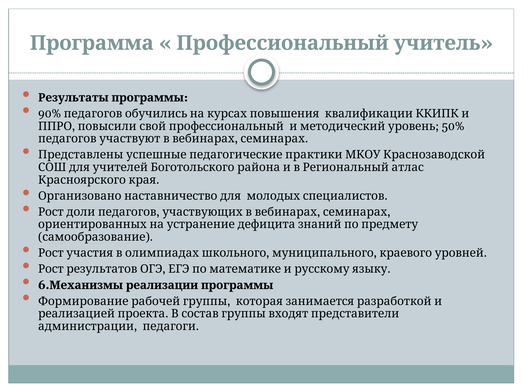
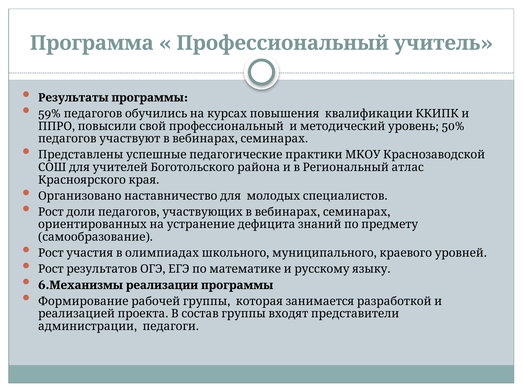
90%: 90% -> 59%
